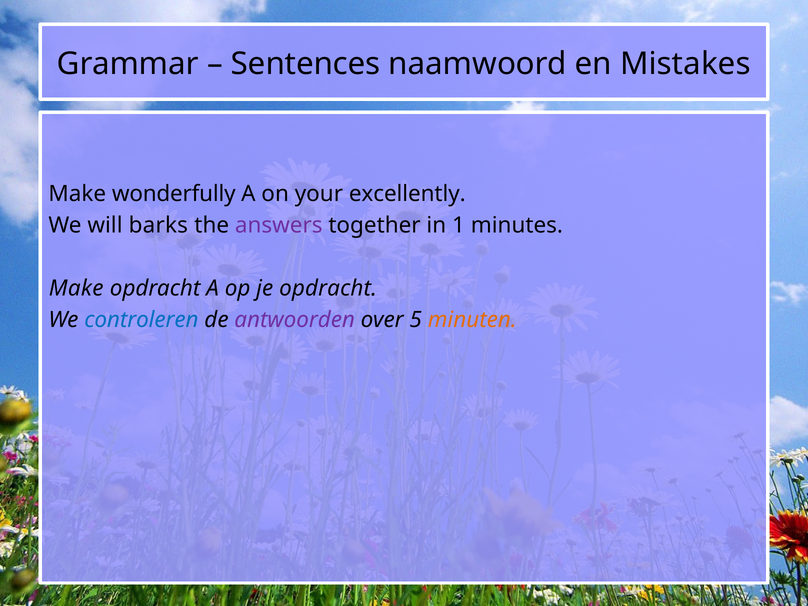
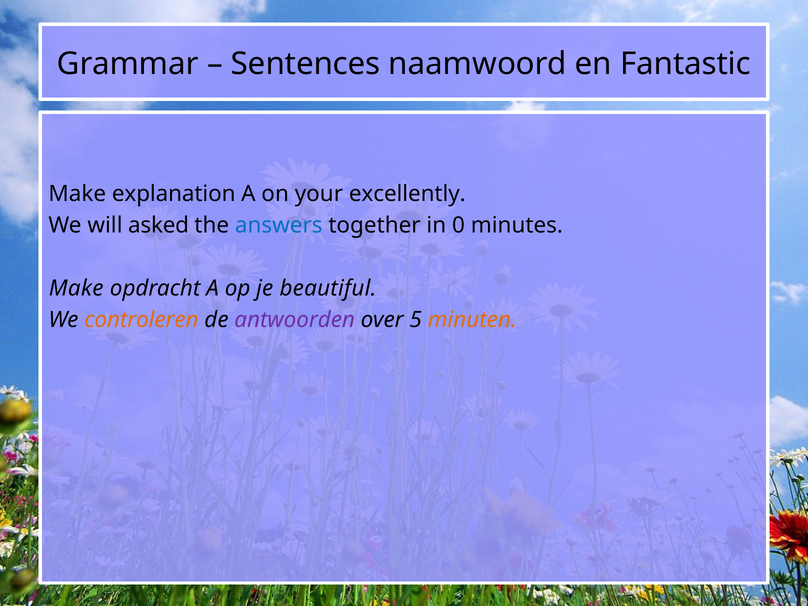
Mistakes: Mistakes -> Fantastic
wonderfully: wonderfully -> explanation
barks: barks -> asked
answers colour: purple -> blue
1: 1 -> 0
je opdracht: opdracht -> beautiful
controleren colour: blue -> orange
